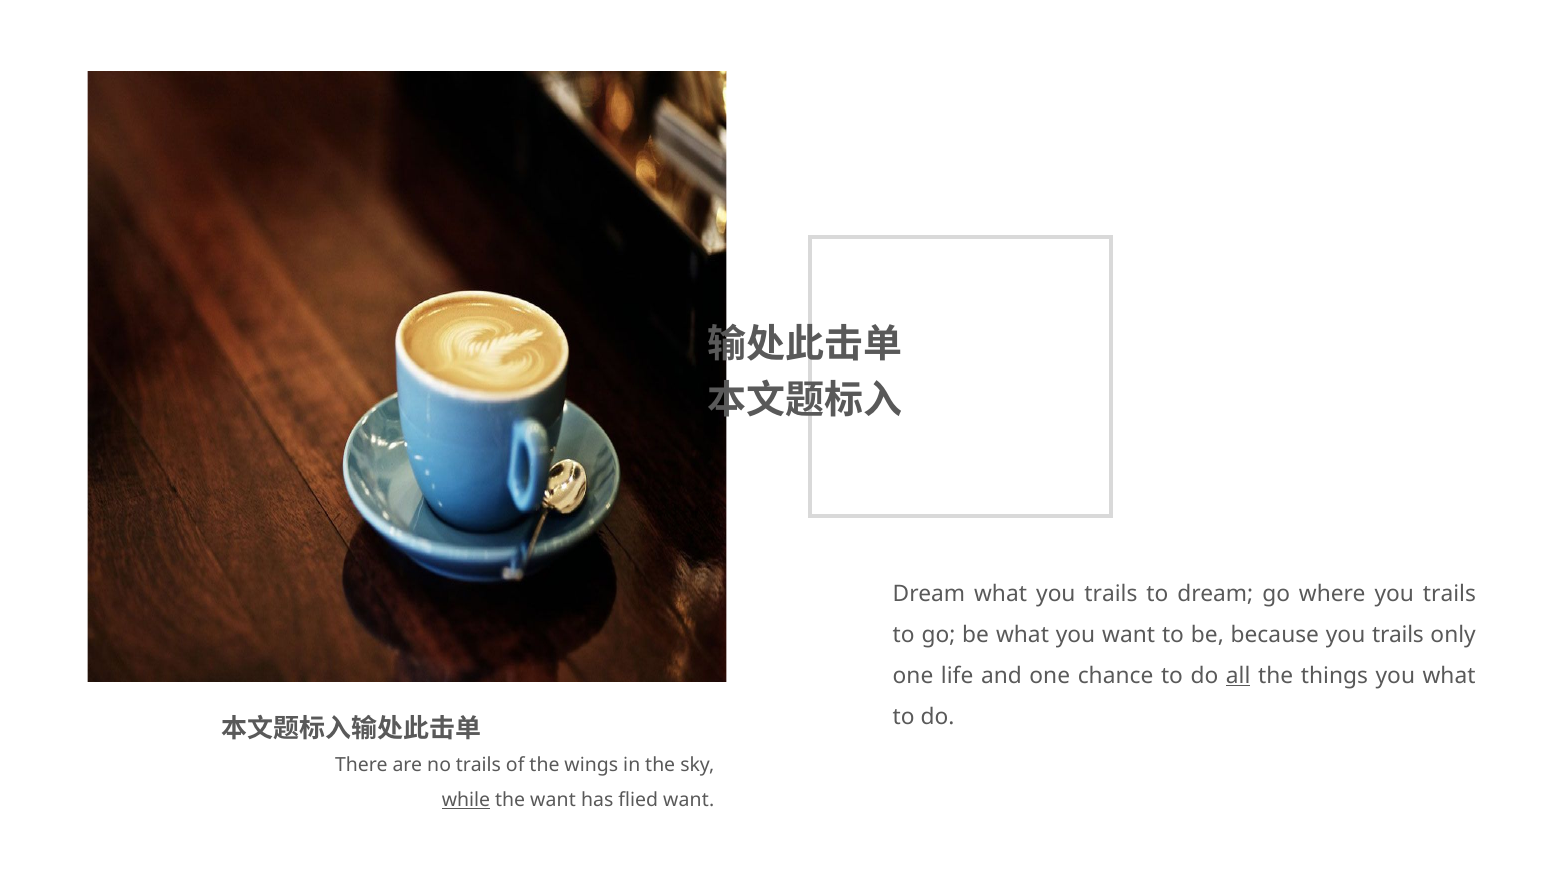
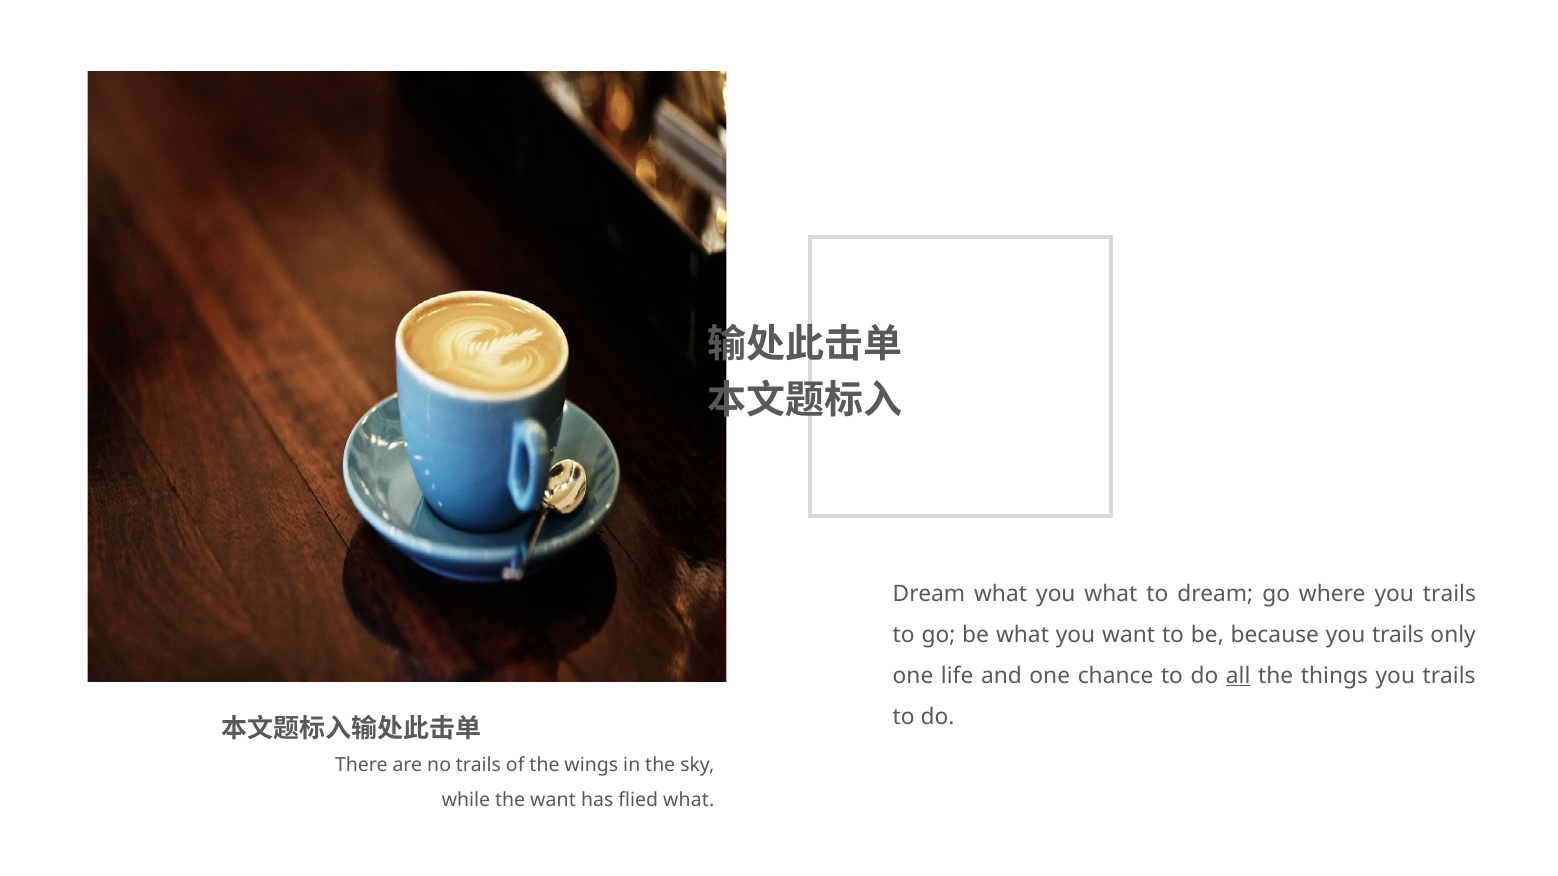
what you trails: trails -> what
things you what: what -> trails
while underline: present -> none
flied want: want -> what
